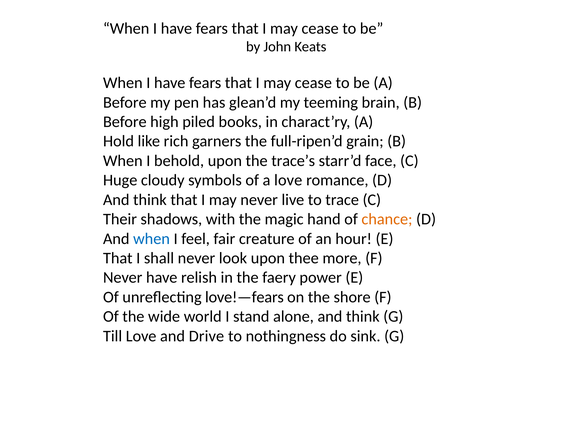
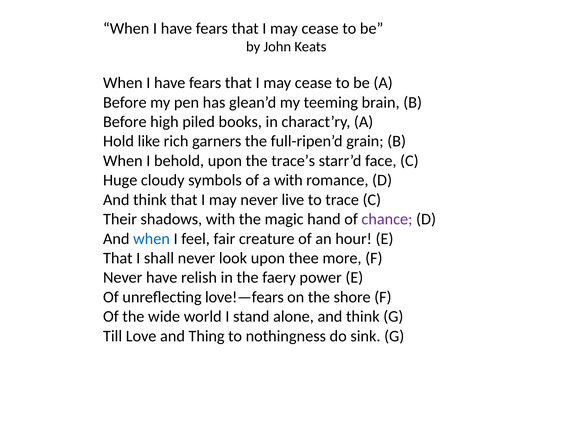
a love: love -> with
chance colour: orange -> purple
Drive: Drive -> Thing
